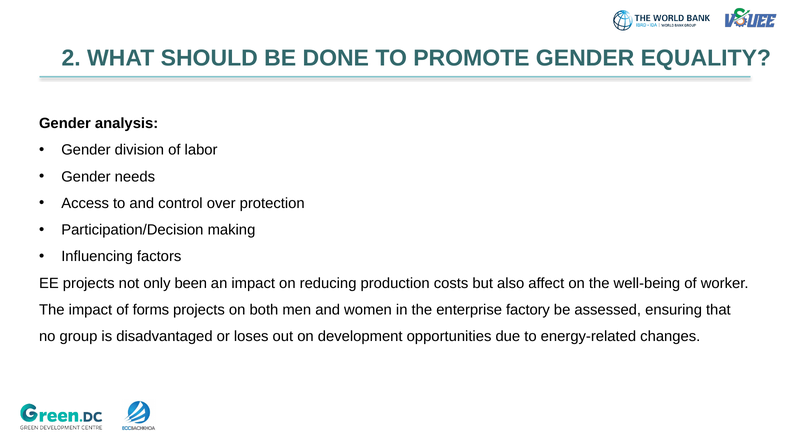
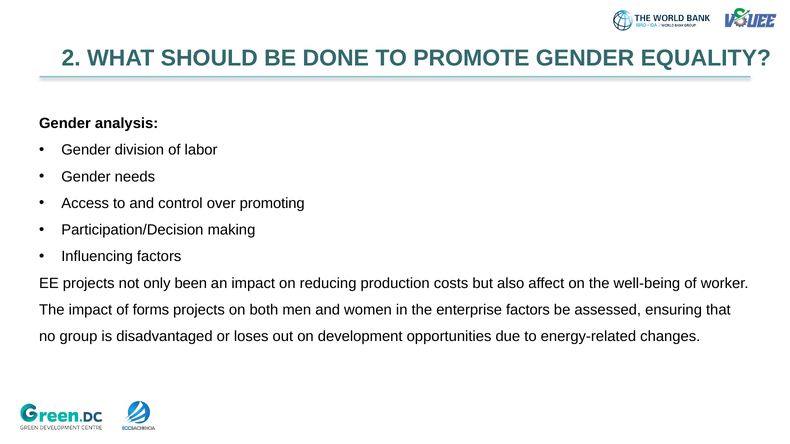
protection: protection -> promoting
enterprise factory: factory -> factors
